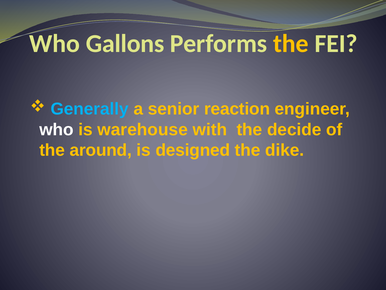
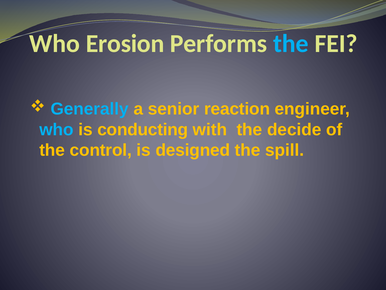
Gallons: Gallons -> Erosion
the at (291, 44) colour: yellow -> light blue
who at (56, 129) colour: white -> light blue
warehouse: warehouse -> conducting
around: around -> control
dike: dike -> spill
